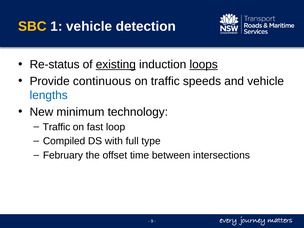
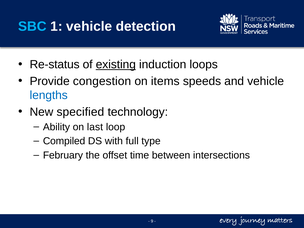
SBC colour: yellow -> light blue
loops underline: present -> none
continuous: continuous -> congestion
on traffic: traffic -> items
minimum: minimum -> specified
Traffic at (57, 127): Traffic -> Ability
fast: fast -> last
